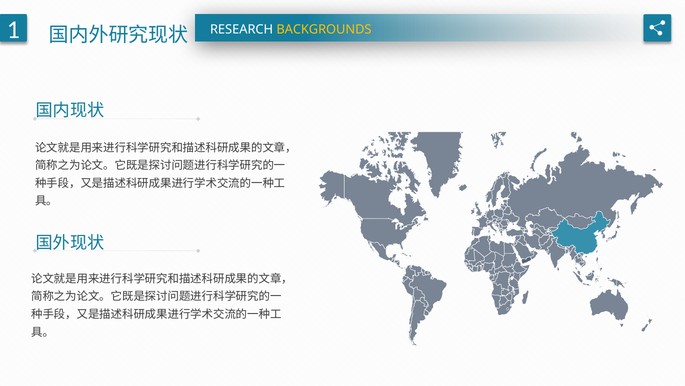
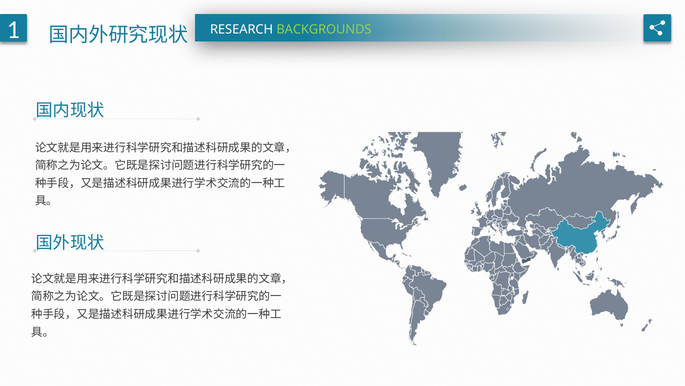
BACKGROUNDS colour: yellow -> light green
